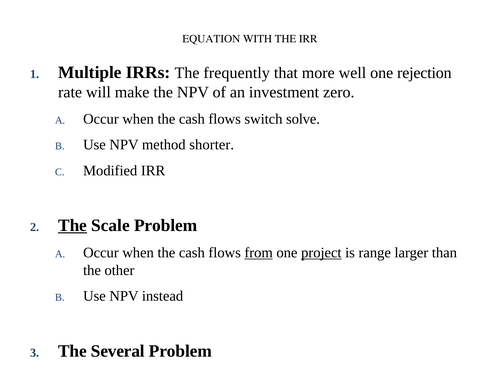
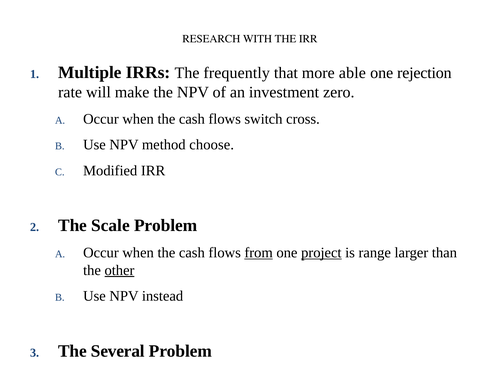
EQUATION: EQUATION -> RESEARCH
well: well -> able
solve: solve -> cross
shorter: shorter -> choose
The at (73, 225) underline: present -> none
other underline: none -> present
